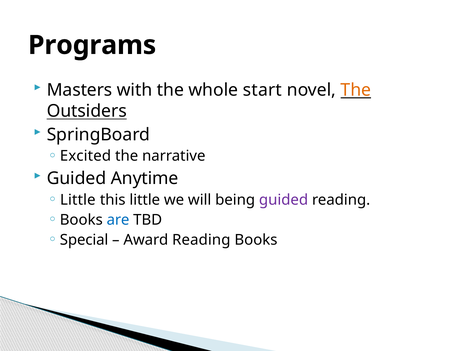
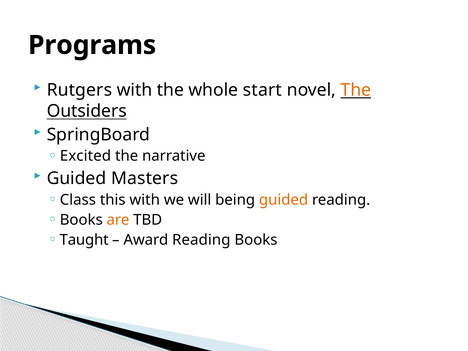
Masters: Masters -> Rutgers
Anytime: Anytime -> Masters
Little at (78, 200): Little -> Class
this little: little -> with
guided at (284, 200) colour: purple -> orange
are colour: blue -> orange
Special: Special -> Taught
